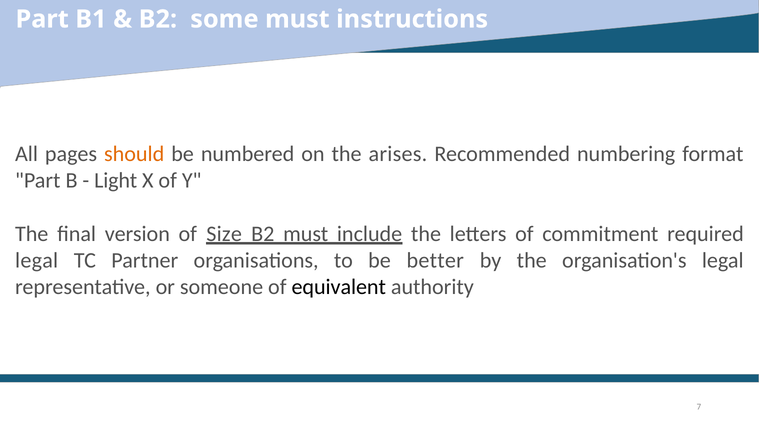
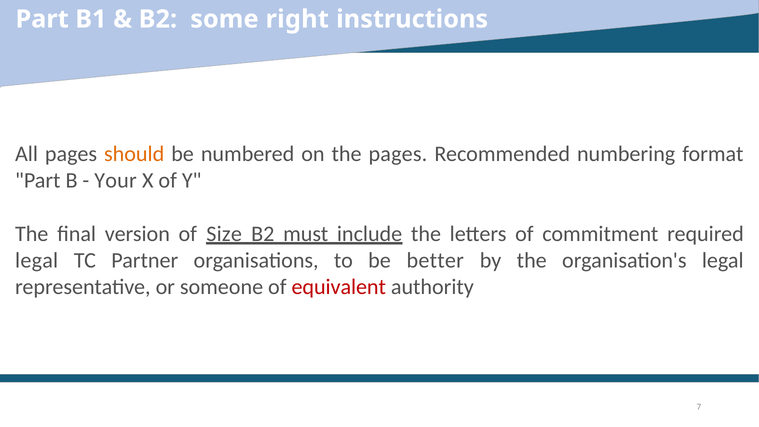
some must: must -> right
the arises: arises -> pages
Light: Light -> Your
equivalent colour: black -> red
